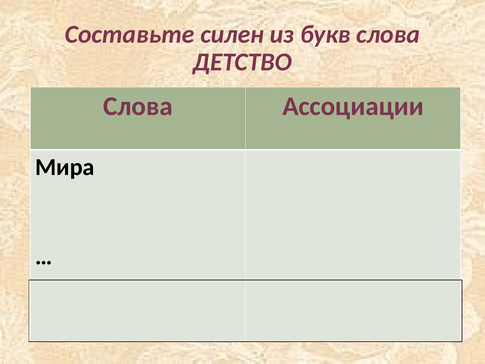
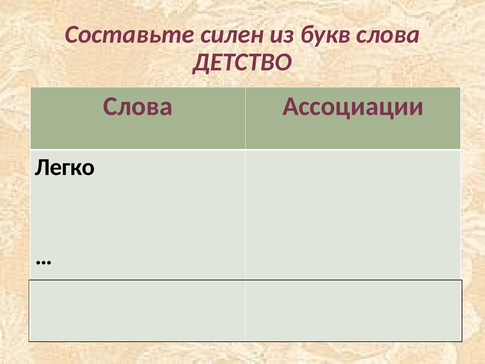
Мира: Мира -> Легко
